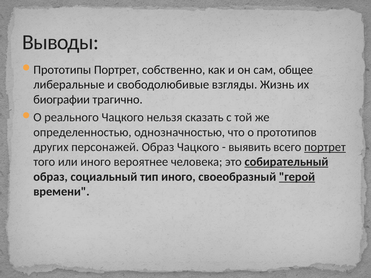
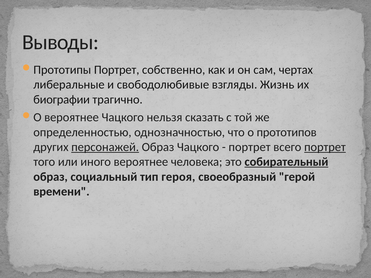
общее: общее -> чертах
реального at (72, 118): реального -> вероятнее
персонажей underline: none -> present
выявить at (250, 147): выявить -> портрет
тип иного: иного -> героя
герой underline: present -> none
